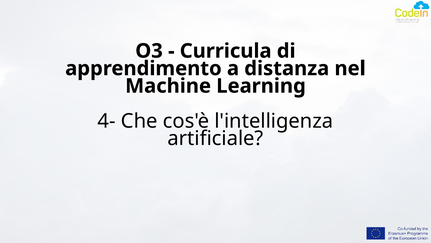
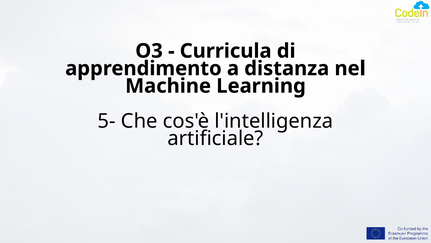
4-: 4- -> 5-
